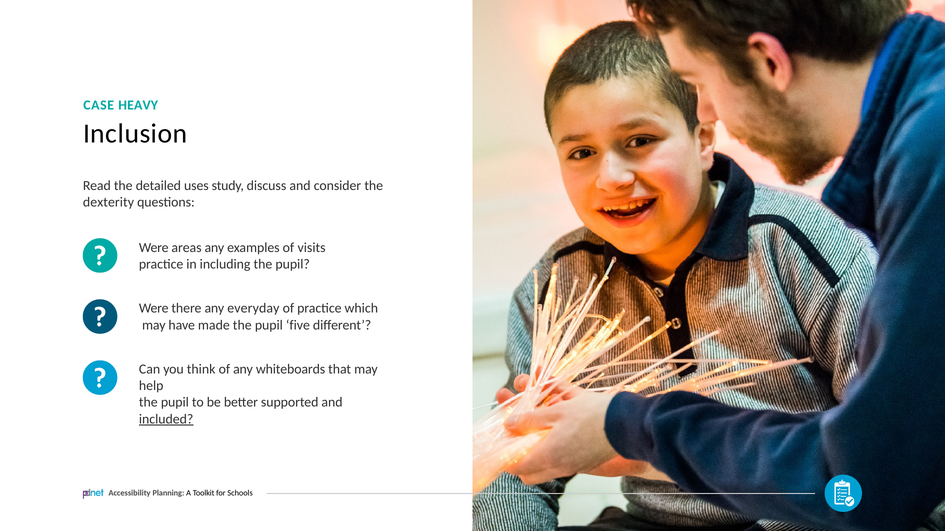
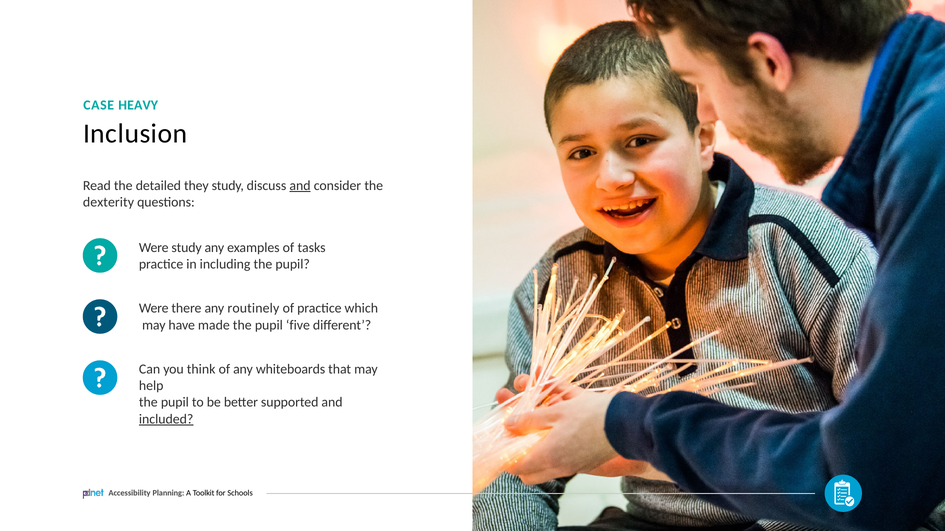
uses: uses -> they
and at (300, 186) underline: none -> present
Were areas: areas -> study
visits: visits -> tasks
everyday: everyday -> routinely
